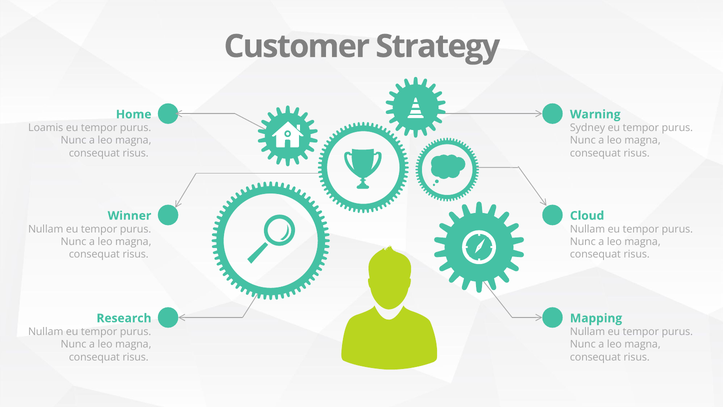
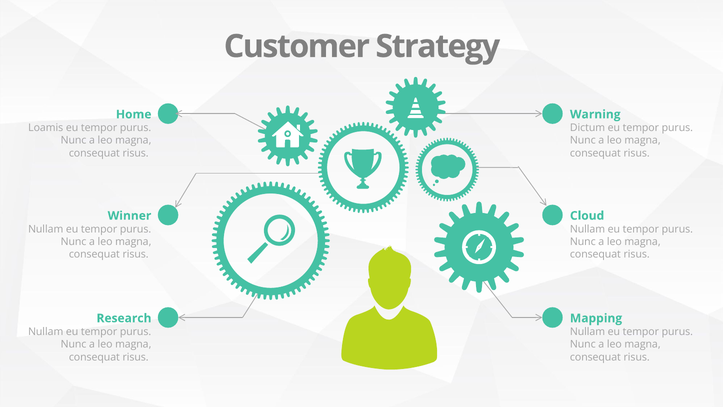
Sydney: Sydney -> Dictum
